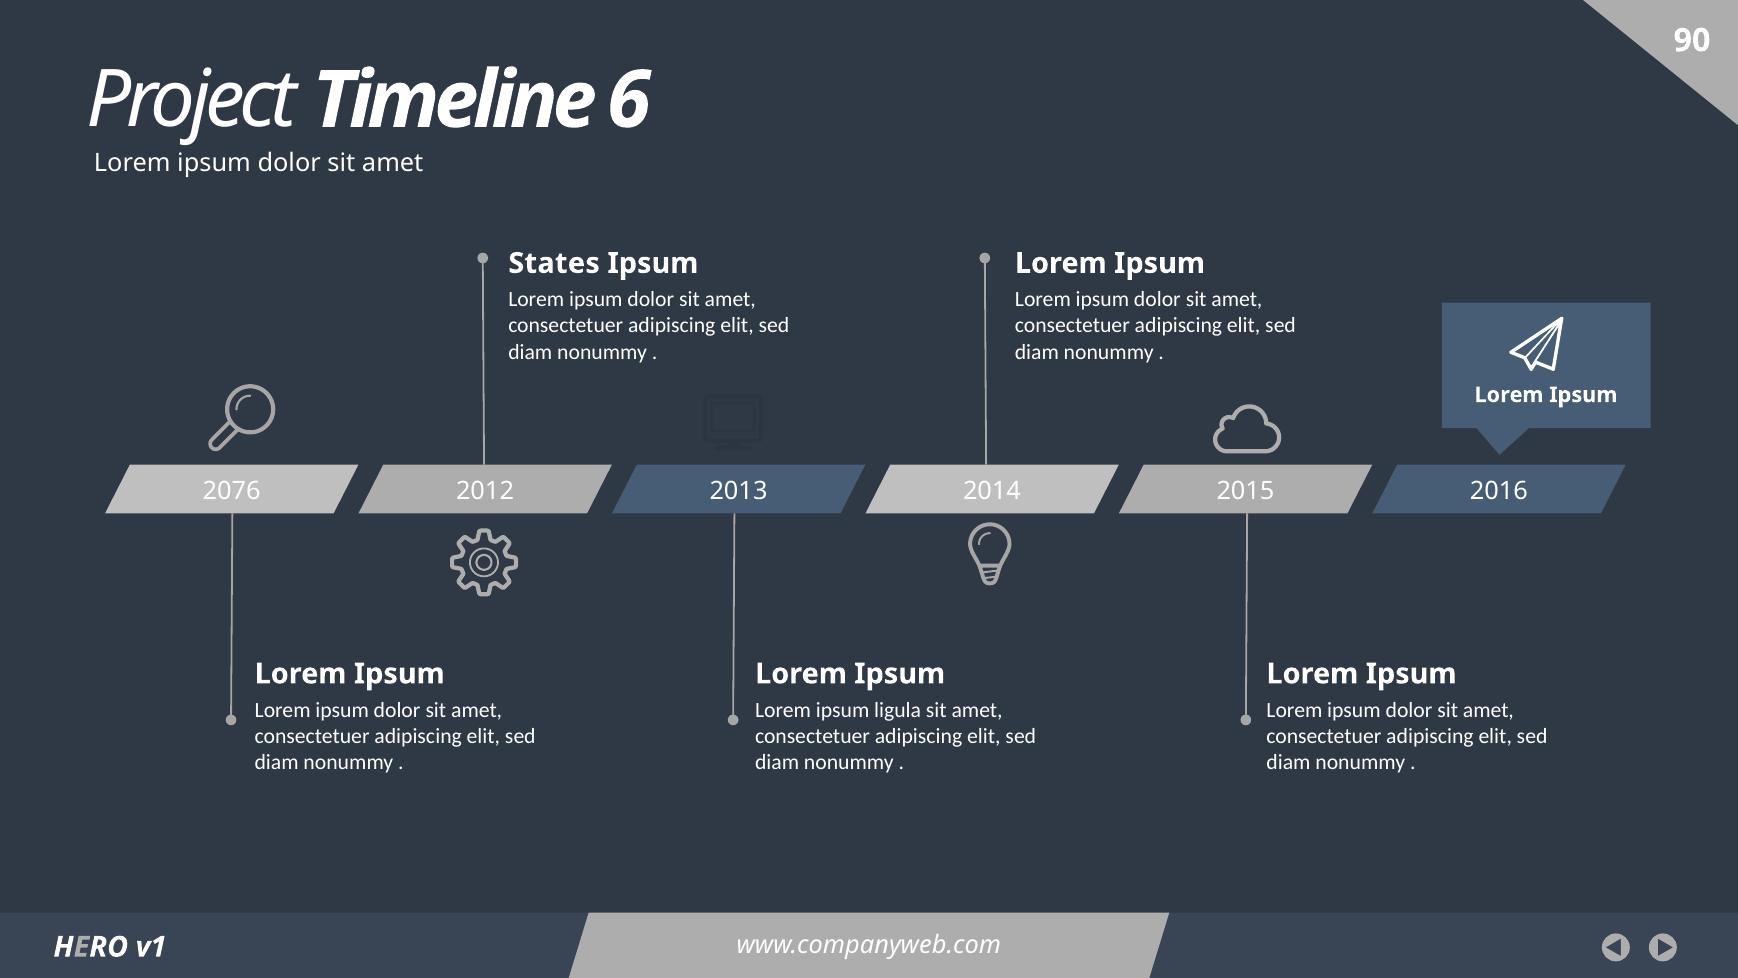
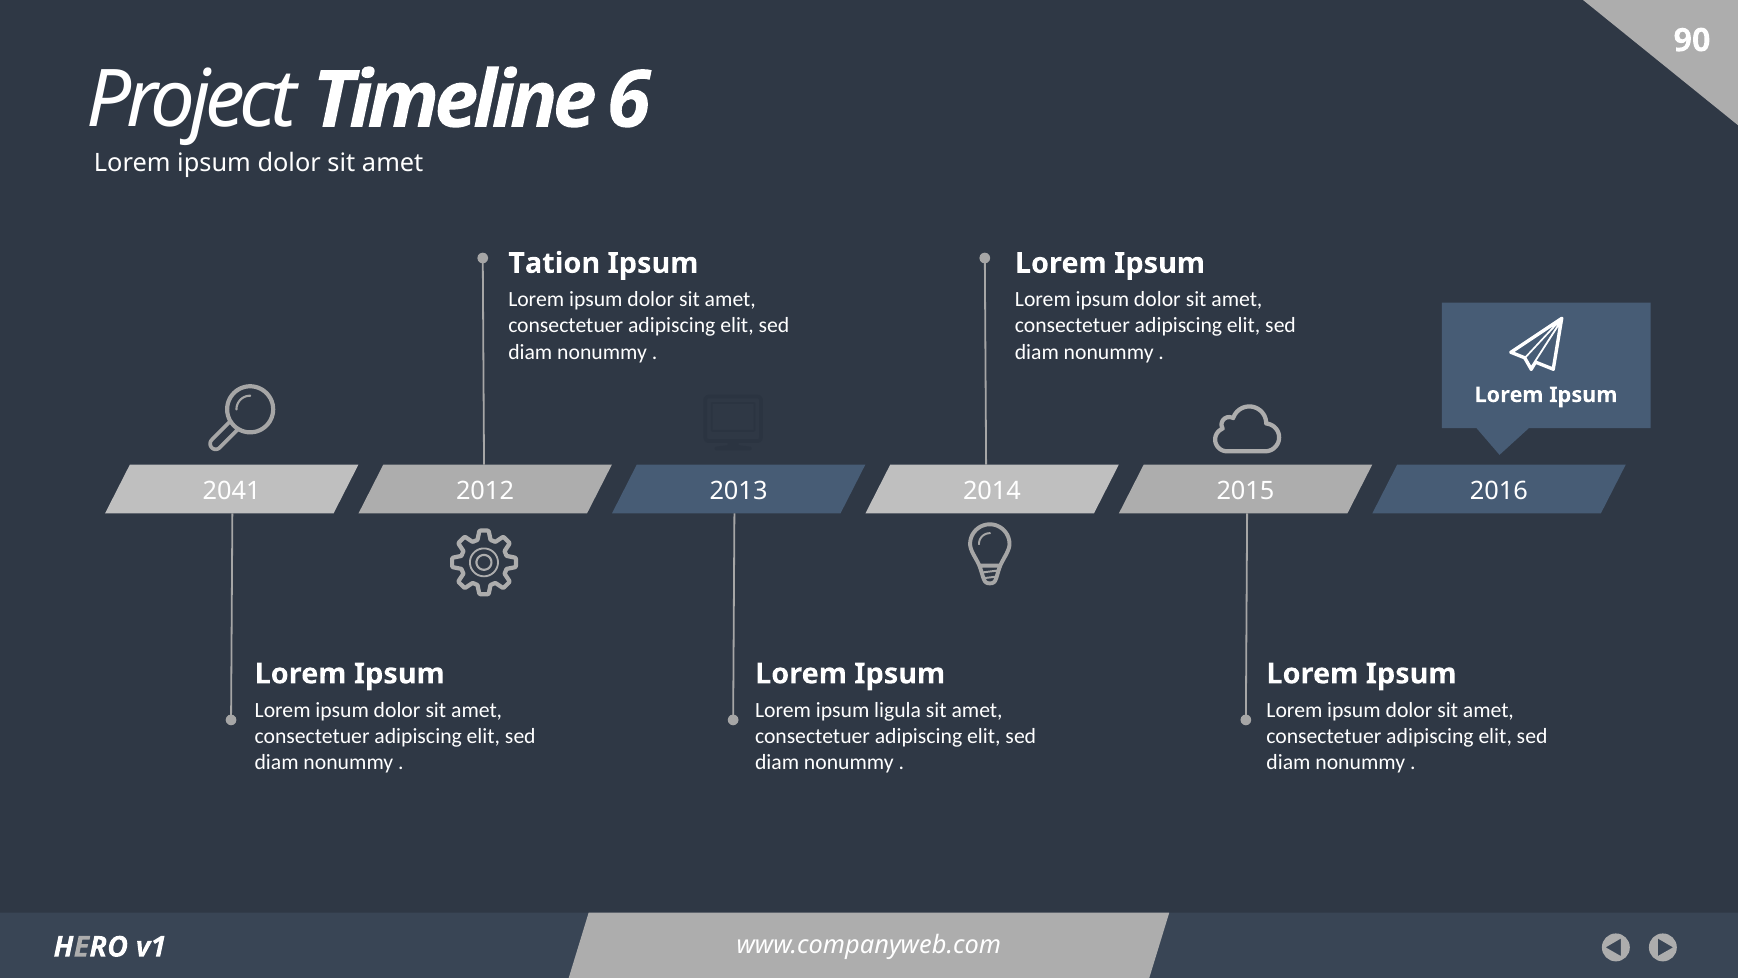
States: States -> Tation
2076: 2076 -> 2041
